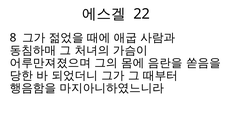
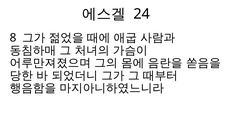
22: 22 -> 24
